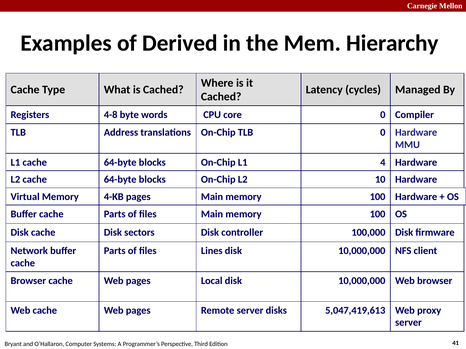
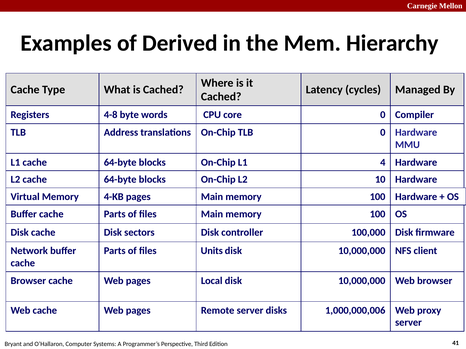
Lines: Lines -> Units
5,047,419,613: 5,047,419,613 -> 1,000,000,006
